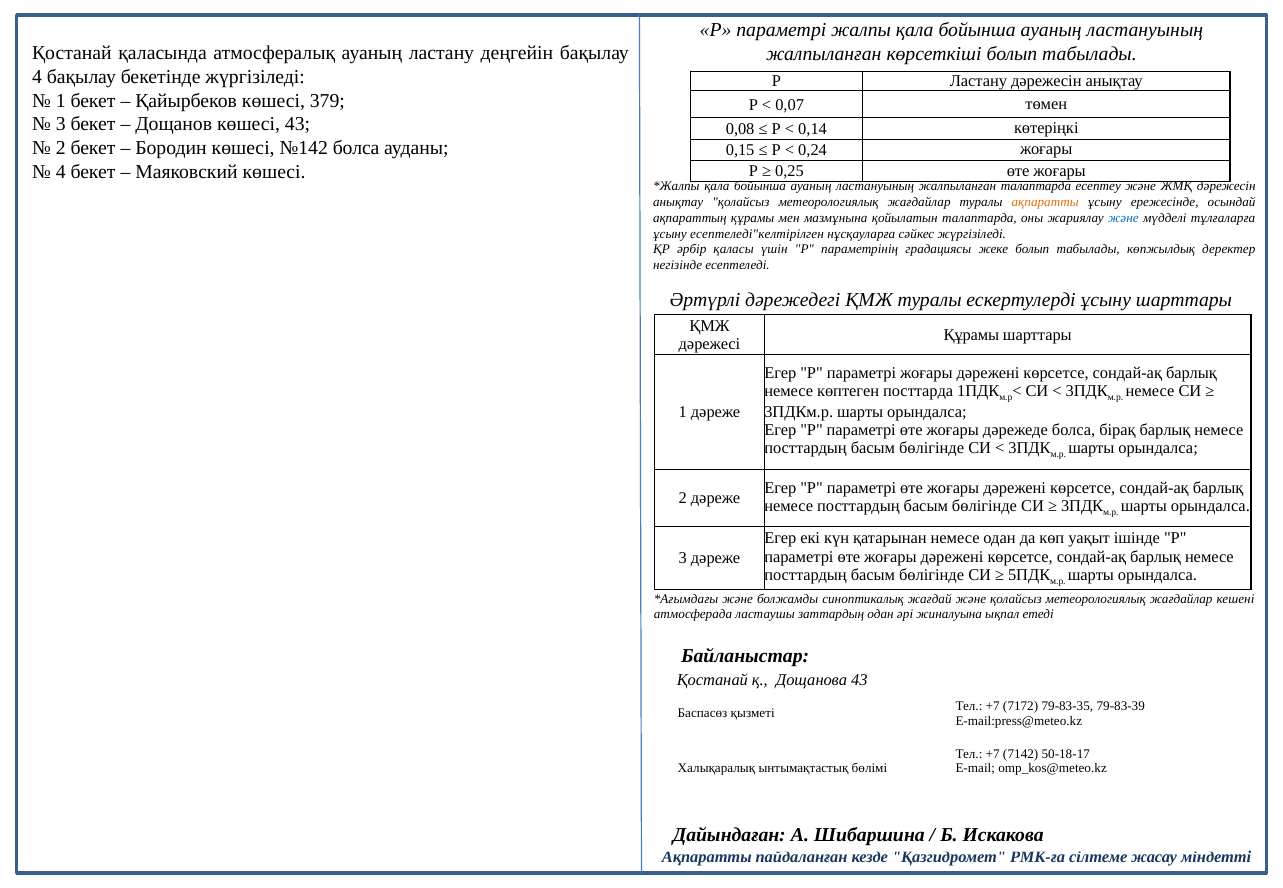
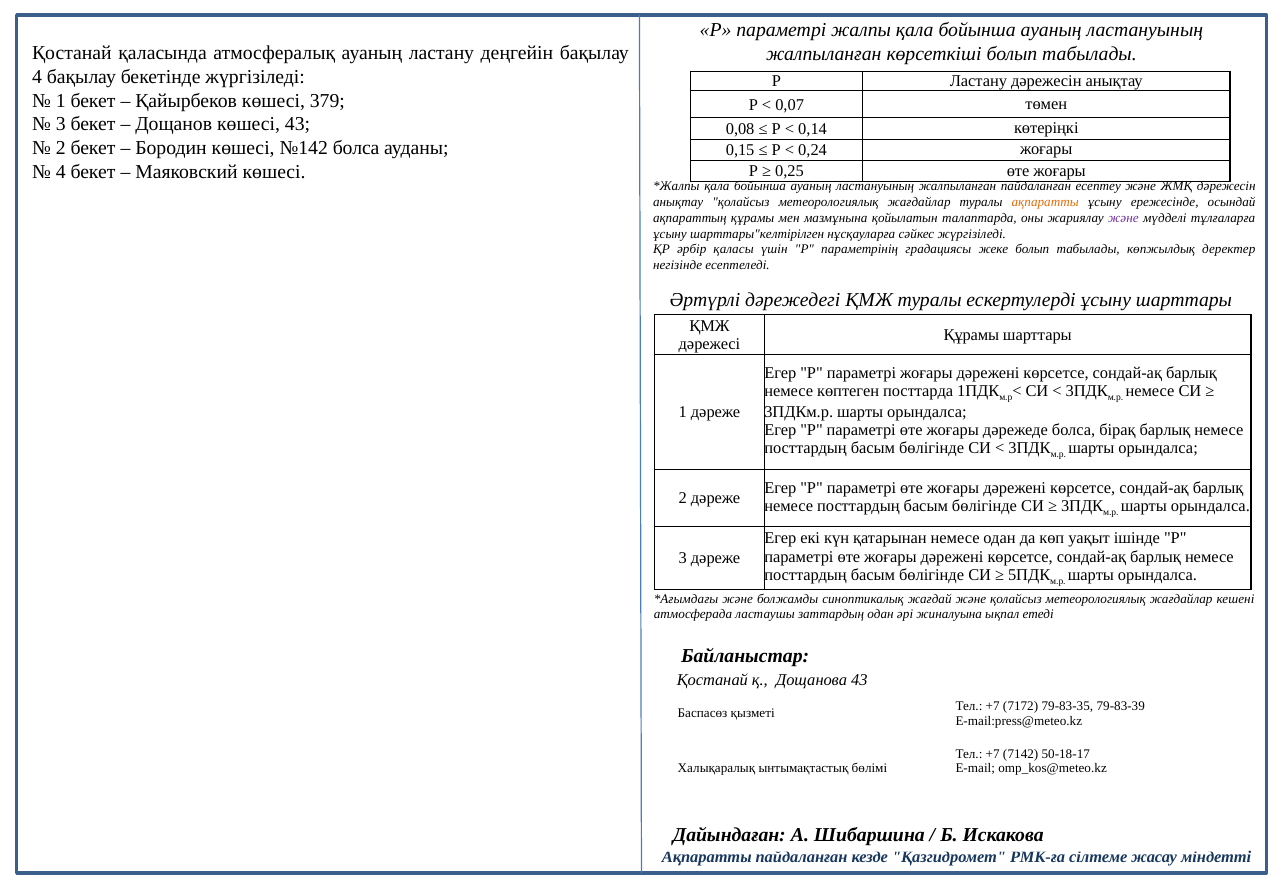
жалпыланған талаптарда: талаптарда -> пайдаланған
және at (1123, 218) colour: blue -> purple
есептеледі"келтірілген: есептеледі"келтірілген -> шарттары"келтірілген
